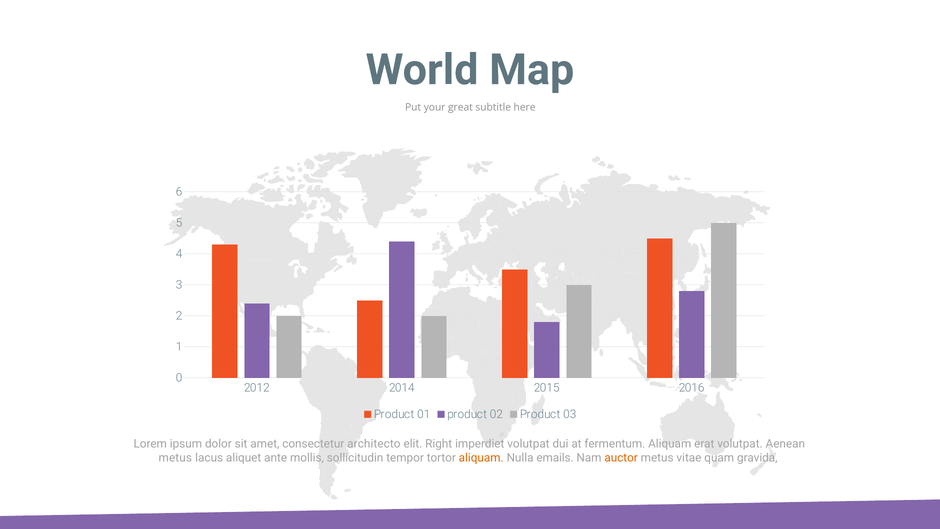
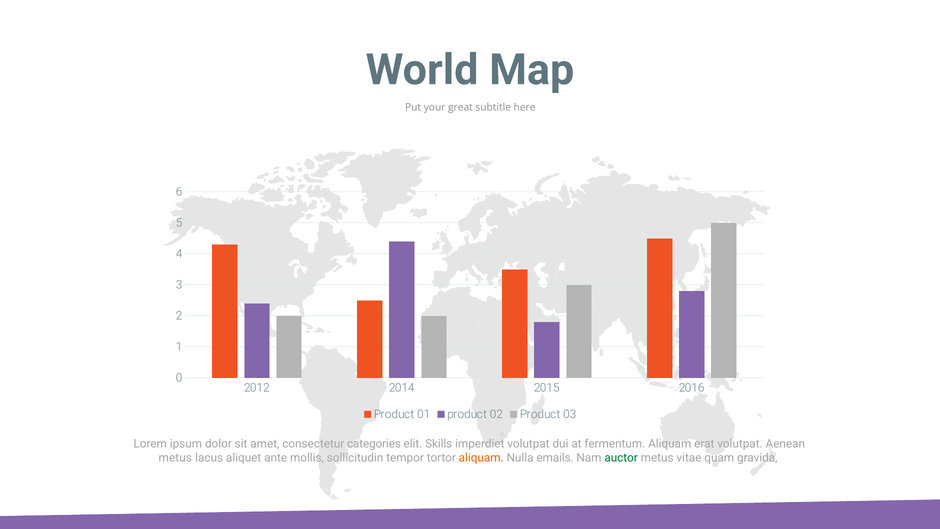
architecto: architecto -> categories
Right: Right -> Skills
auctor colour: orange -> green
